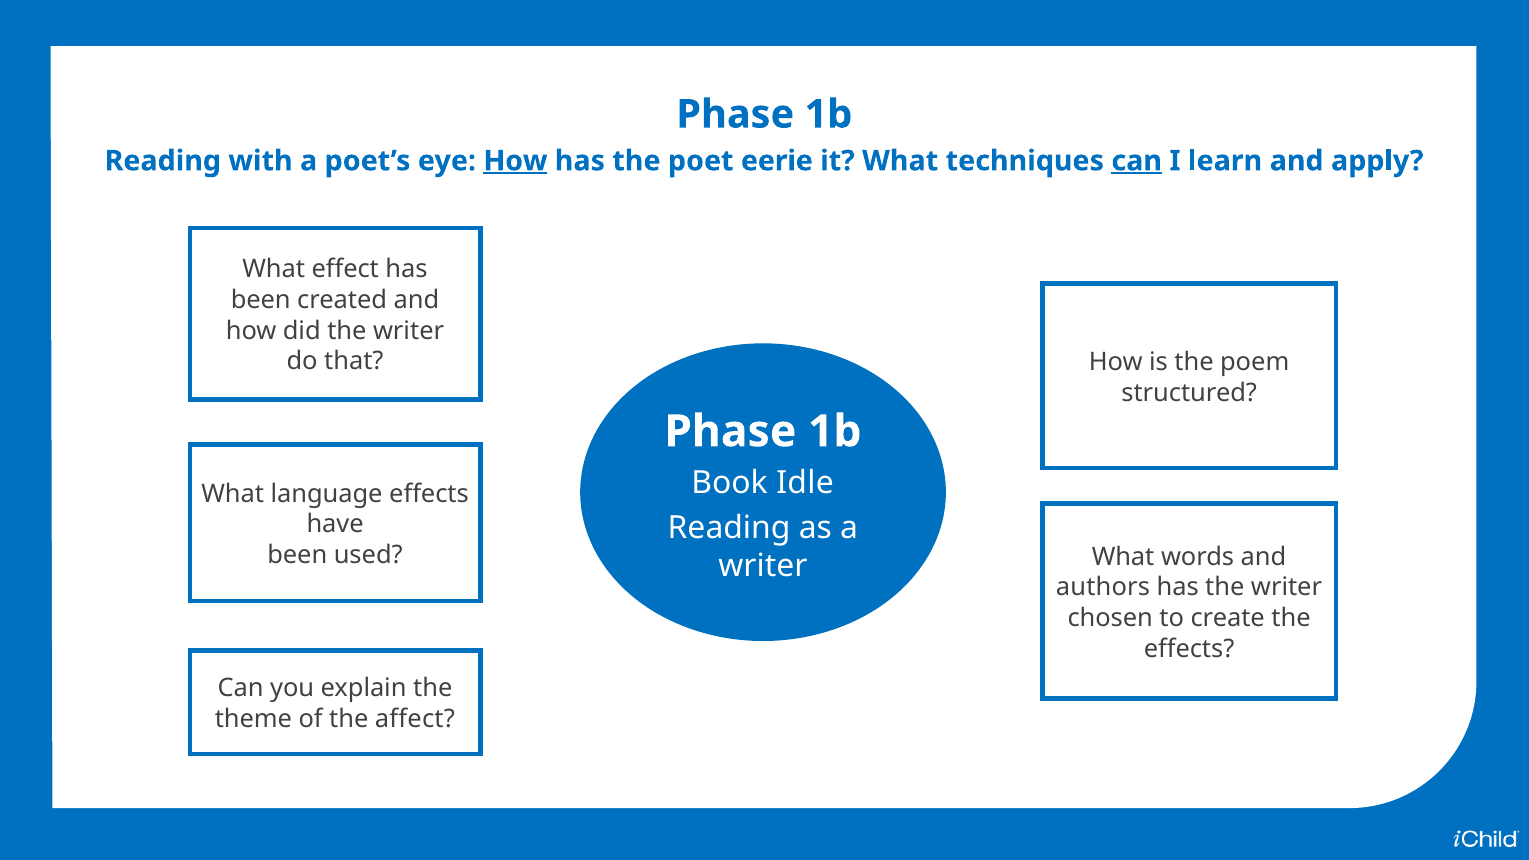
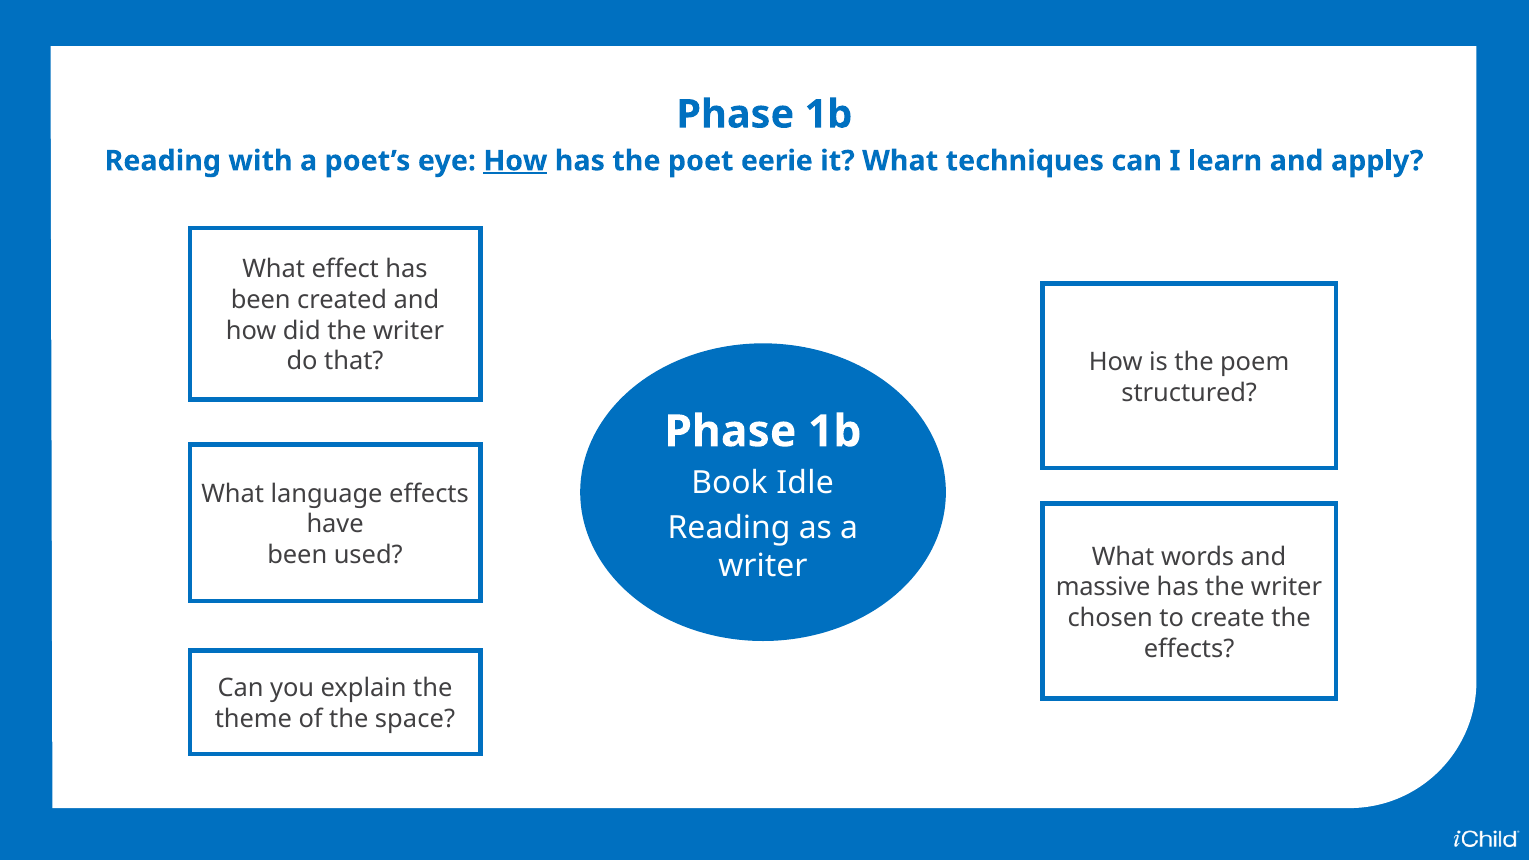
can at (1137, 161) underline: present -> none
authors: authors -> massive
affect: affect -> space
